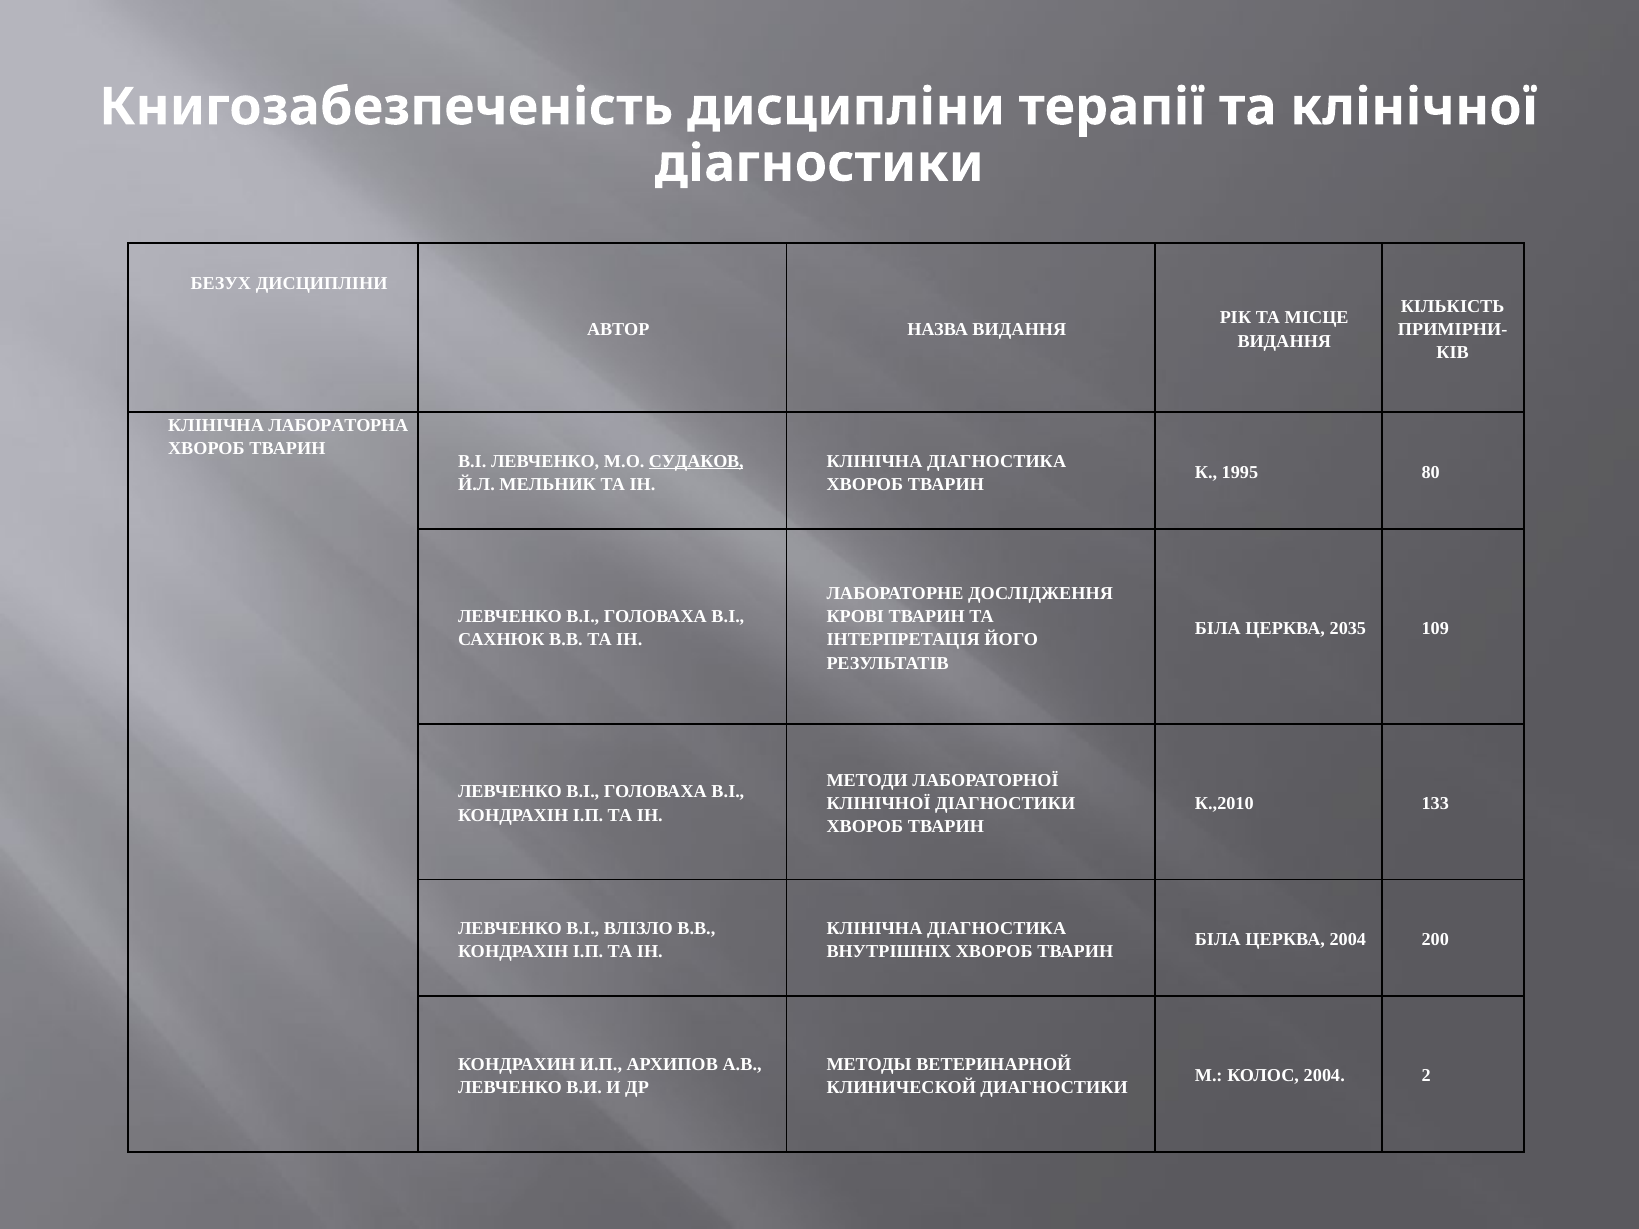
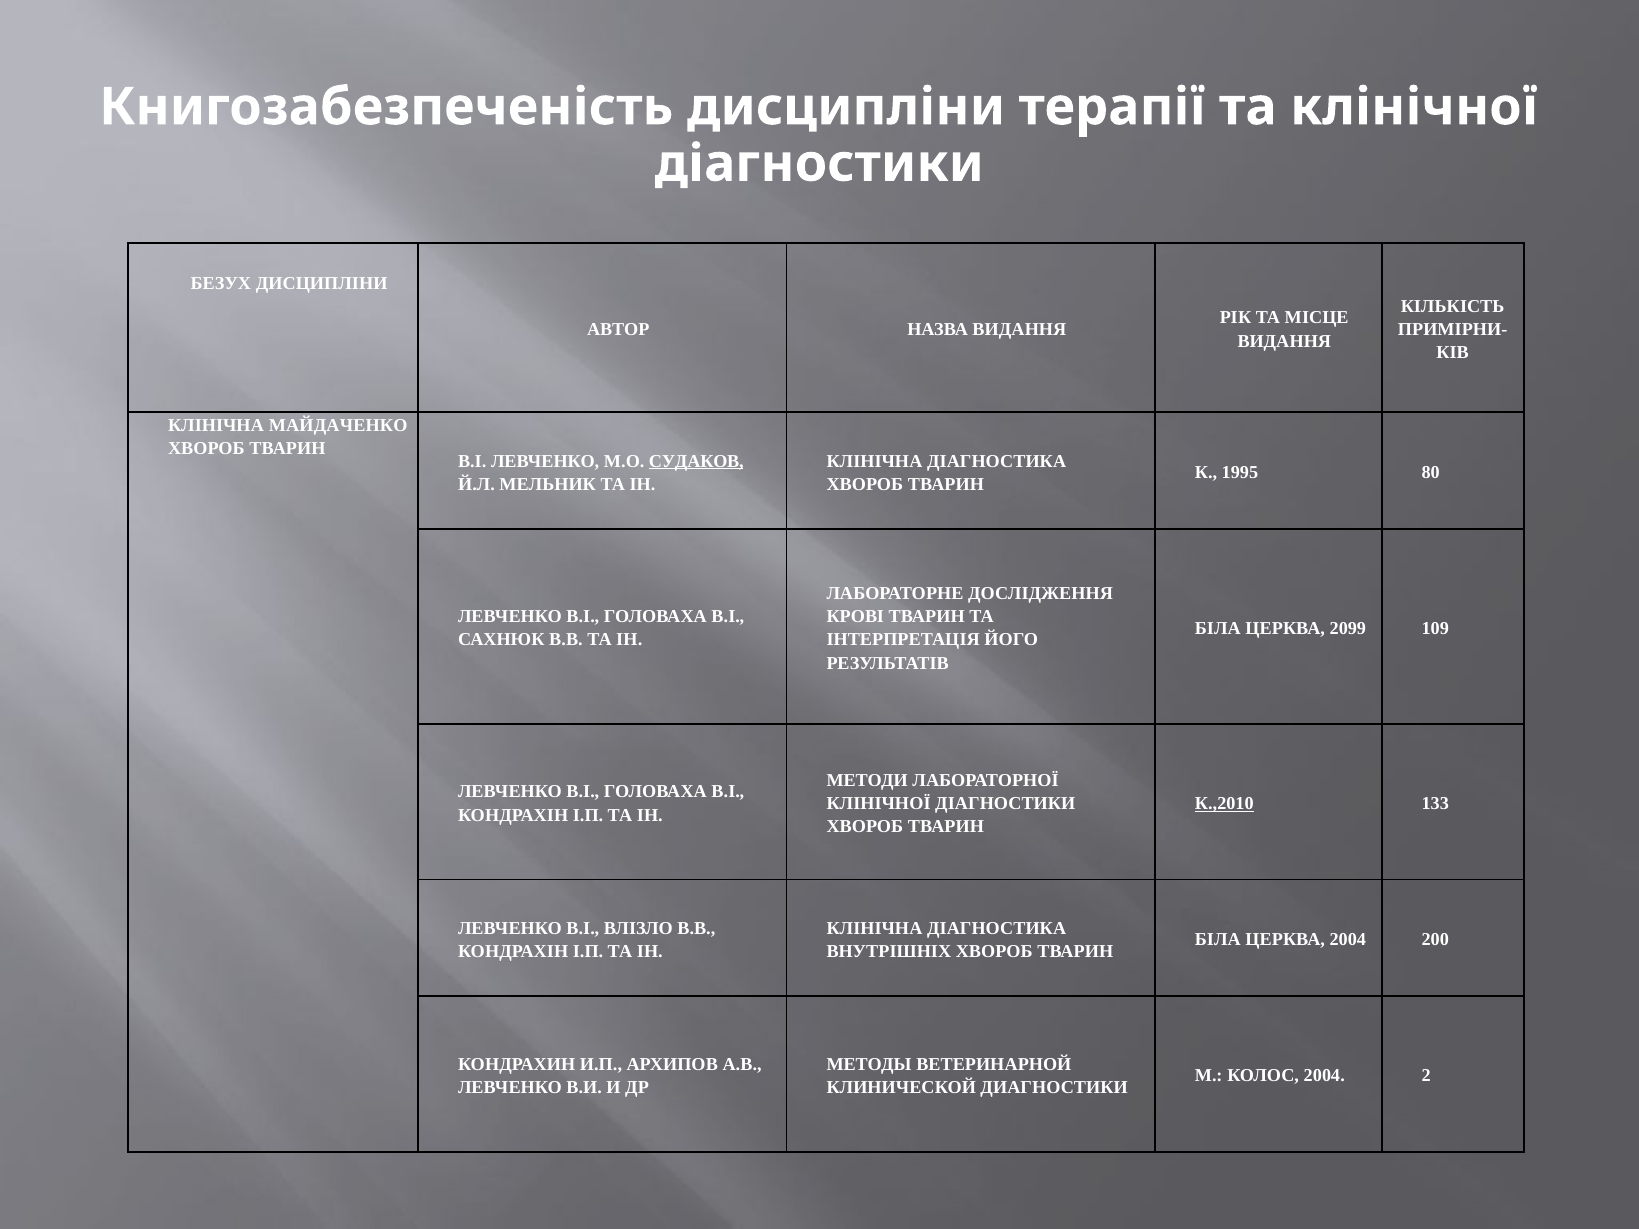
ЛАБОРАТОРНА: ЛАБОРАТОРНА -> МАЙДАЧЕНКО
2035: 2035 -> 2099
К.,2010 underline: none -> present
